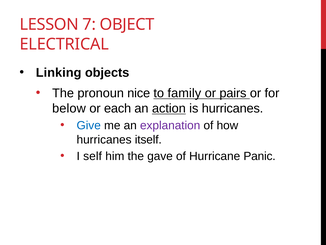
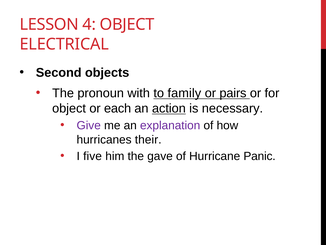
7: 7 -> 4
Linking: Linking -> Second
nice: nice -> with
below at (69, 108): below -> object
is hurricanes: hurricanes -> necessary
Give colour: blue -> purple
itself: itself -> their
self: self -> five
